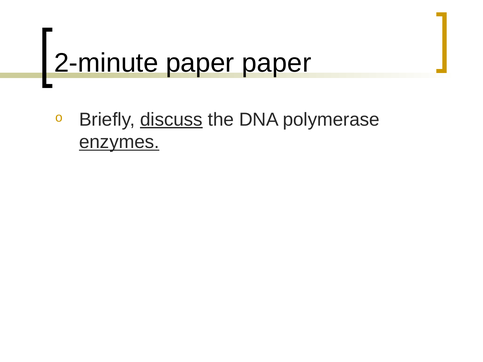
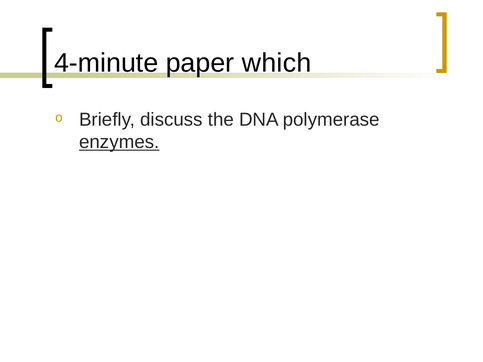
2-minute: 2-minute -> 4-minute
paper paper: paper -> which
discuss underline: present -> none
